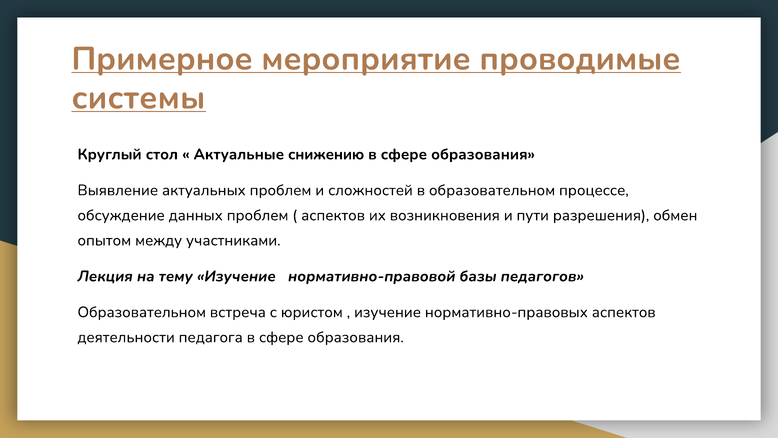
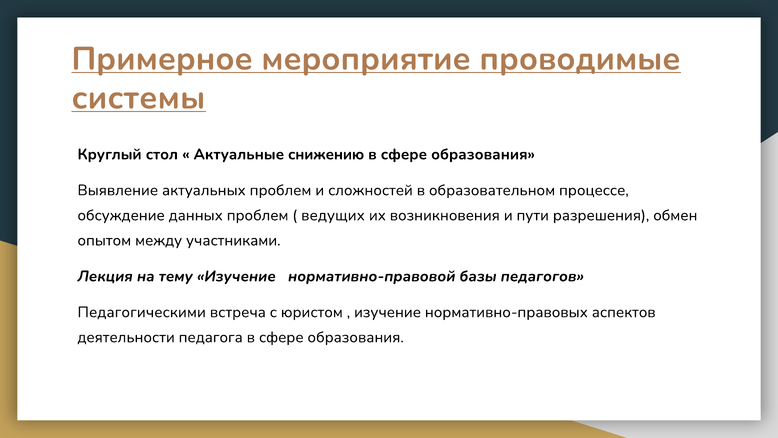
аспектов at (333, 215): аспектов -> ведущих
Образовательном at (142, 312): Образовательном -> Педагогическими
